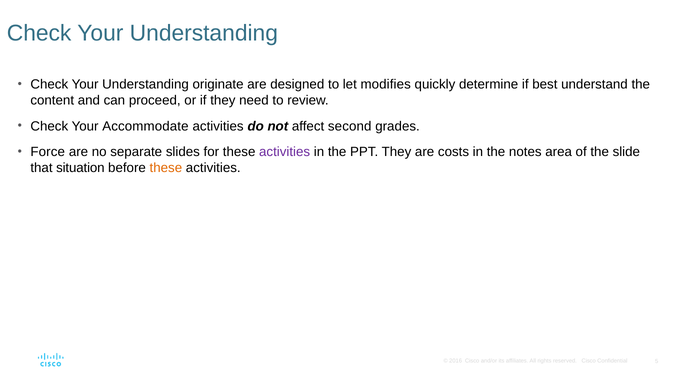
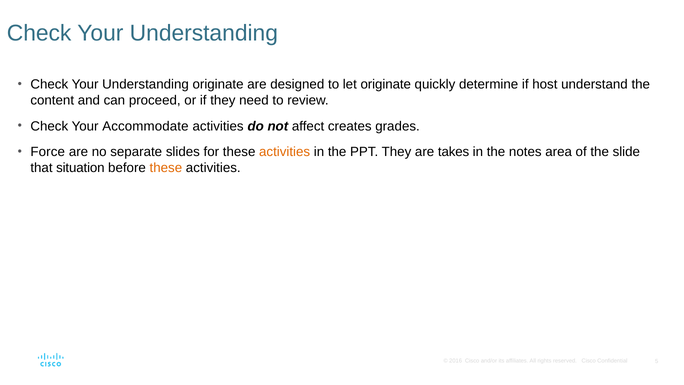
let modifies: modifies -> originate
best: best -> host
second: second -> creates
activities at (285, 152) colour: purple -> orange
costs: costs -> takes
